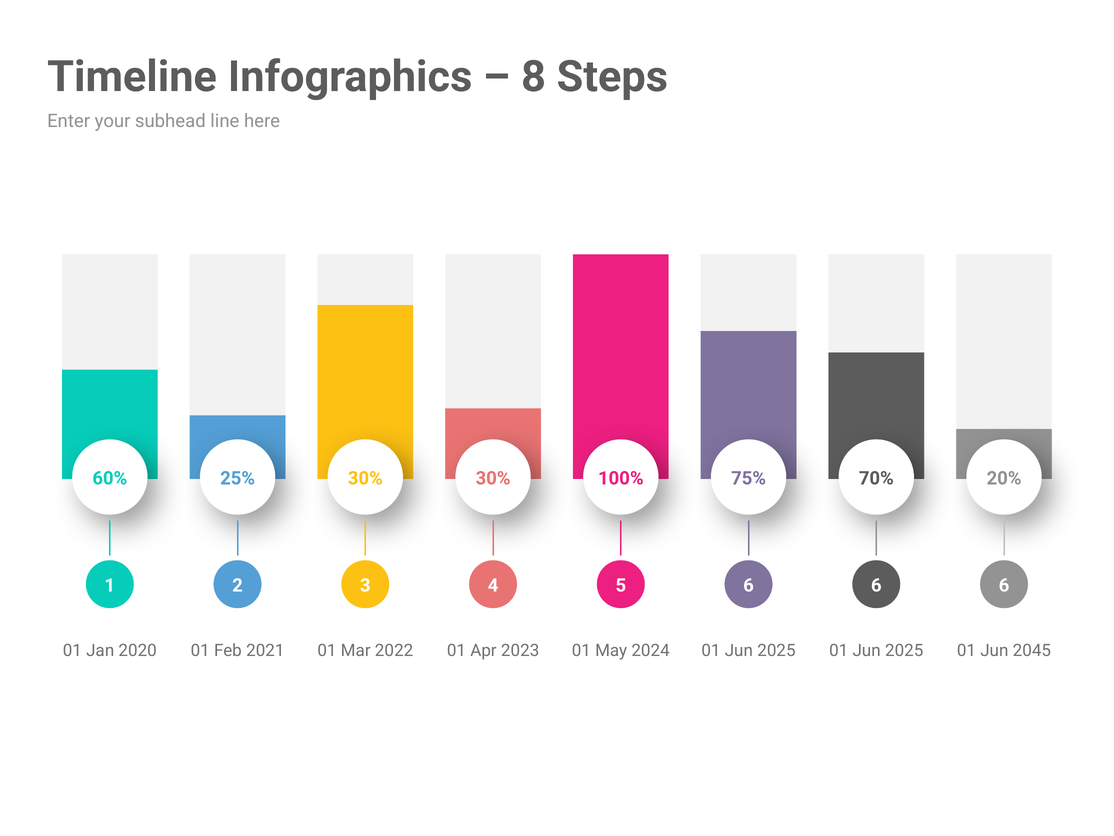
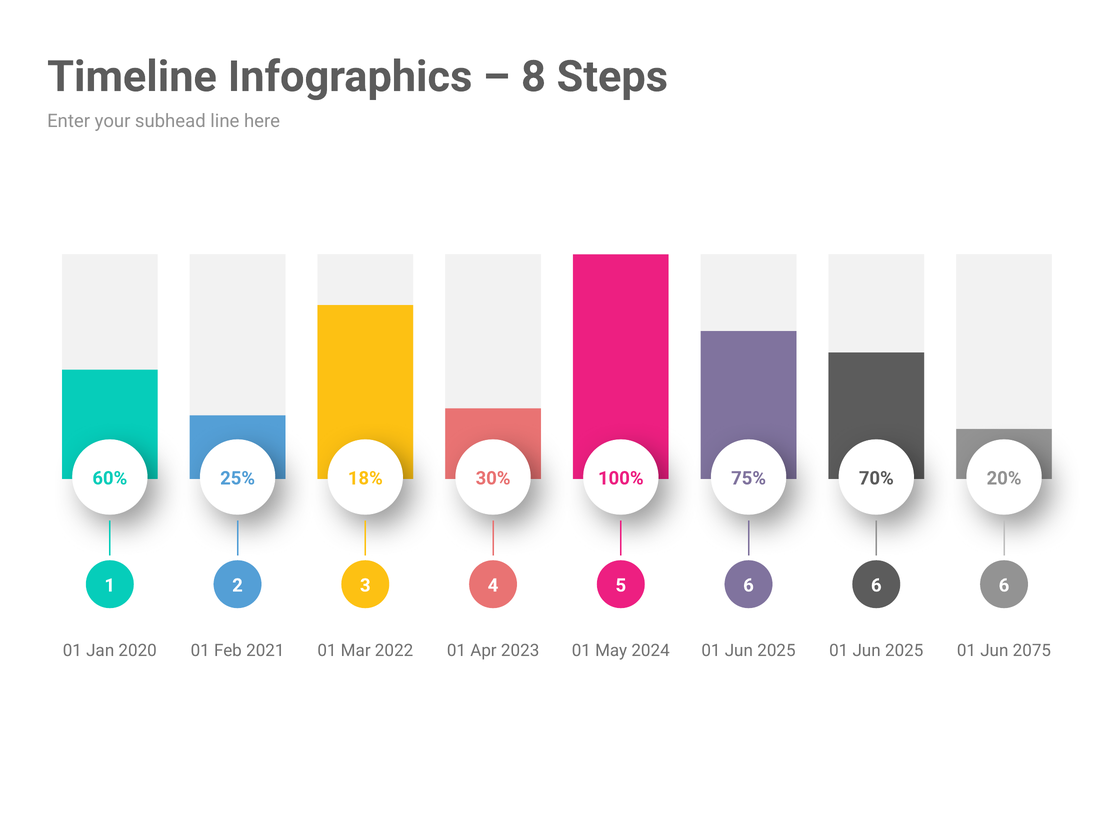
30% at (365, 478): 30% -> 18%
2045: 2045 -> 2075
